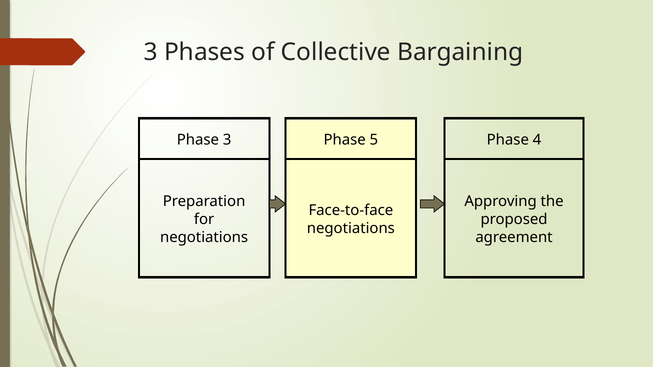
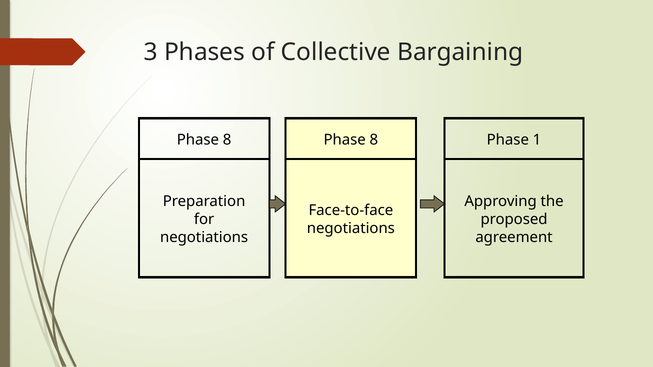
3 at (227, 140): 3 -> 8
5 at (374, 140): 5 -> 8
4: 4 -> 1
